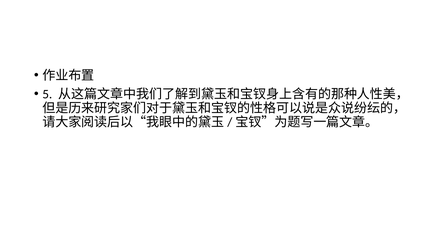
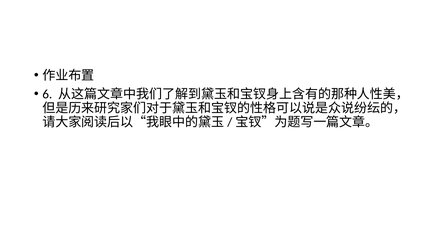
5: 5 -> 6
